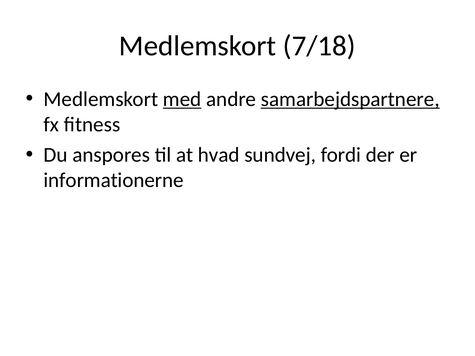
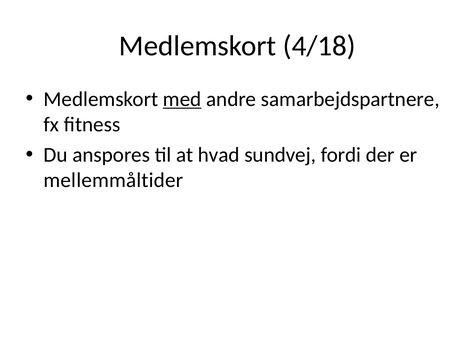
7/18: 7/18 -> 4/18
samarbejdspartnere underline: present -> none
informationerne: informationerne -> mellemmåltider
